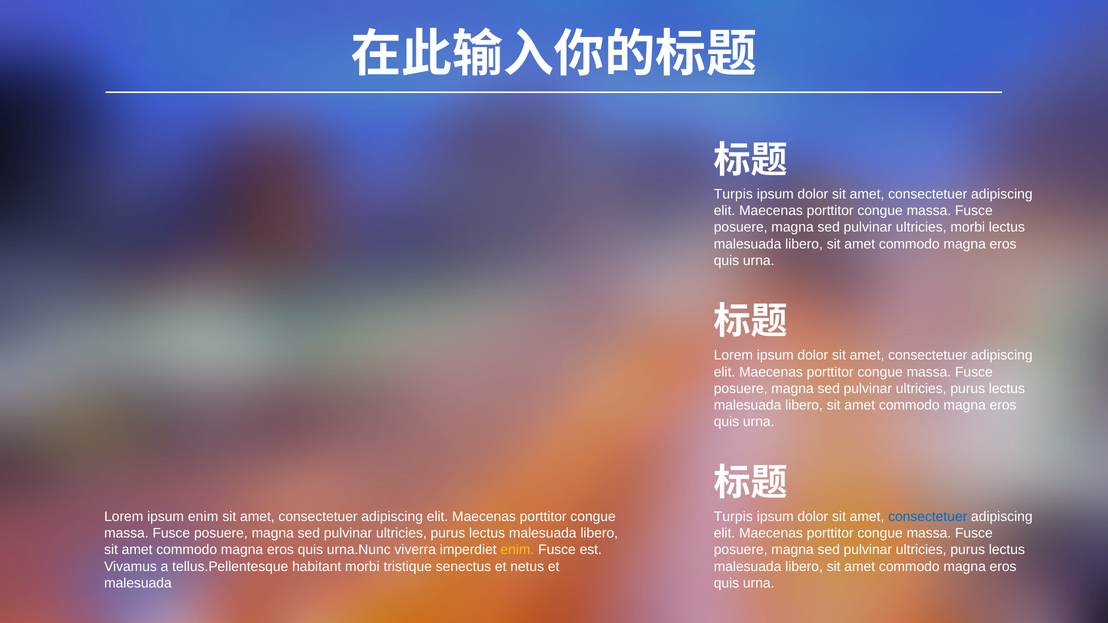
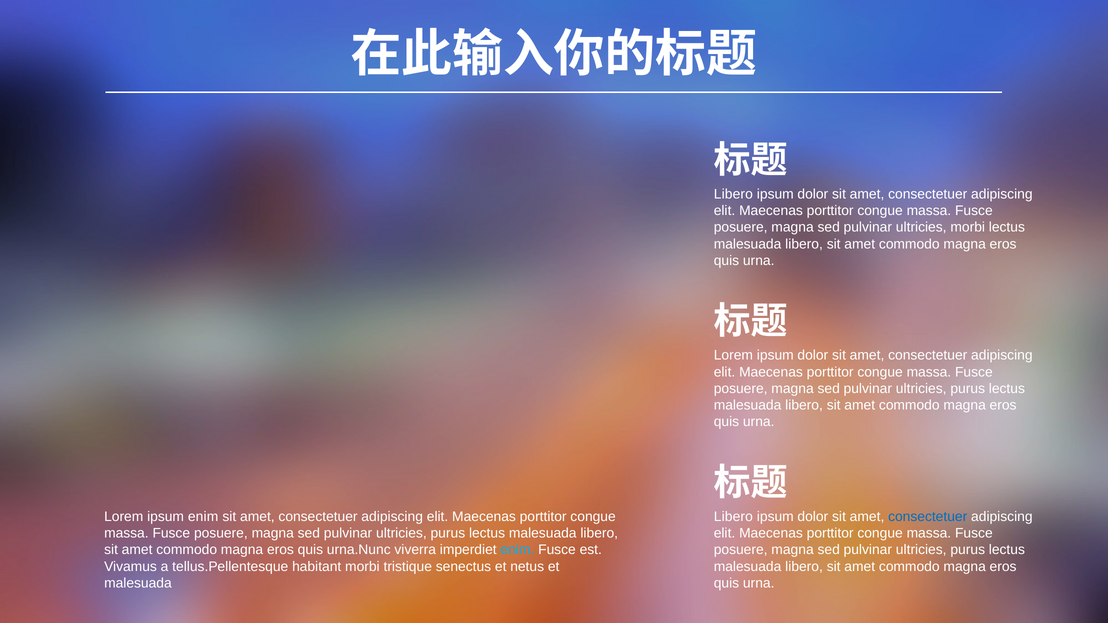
Turpis at (733, 194): Turpis -> Libero
Turpis at (733, 517): Turpis -> Libero
enim at (517, 550) colour: yellow -> light blue
